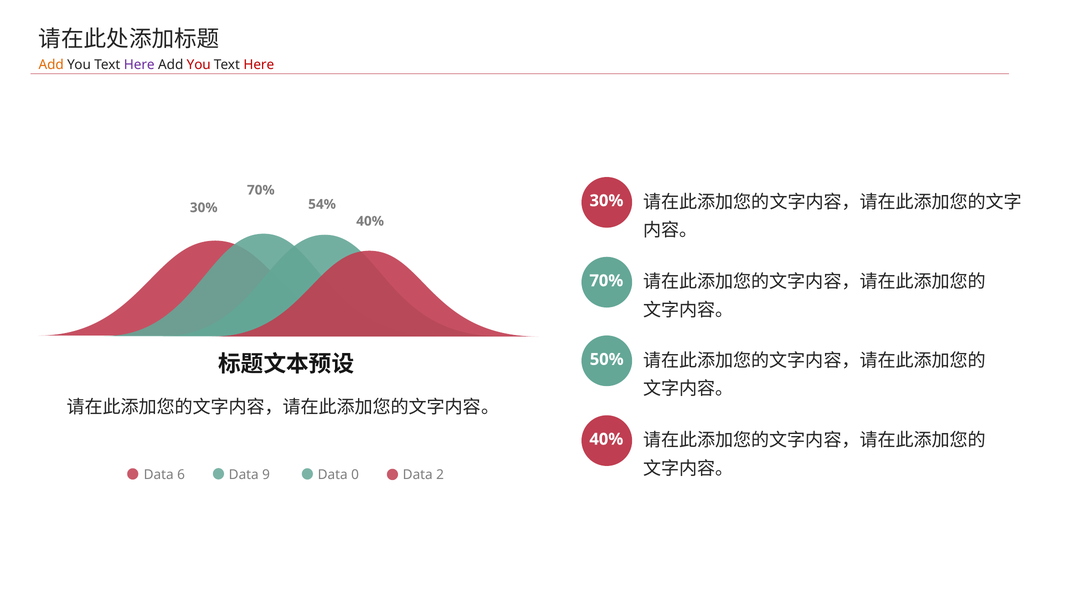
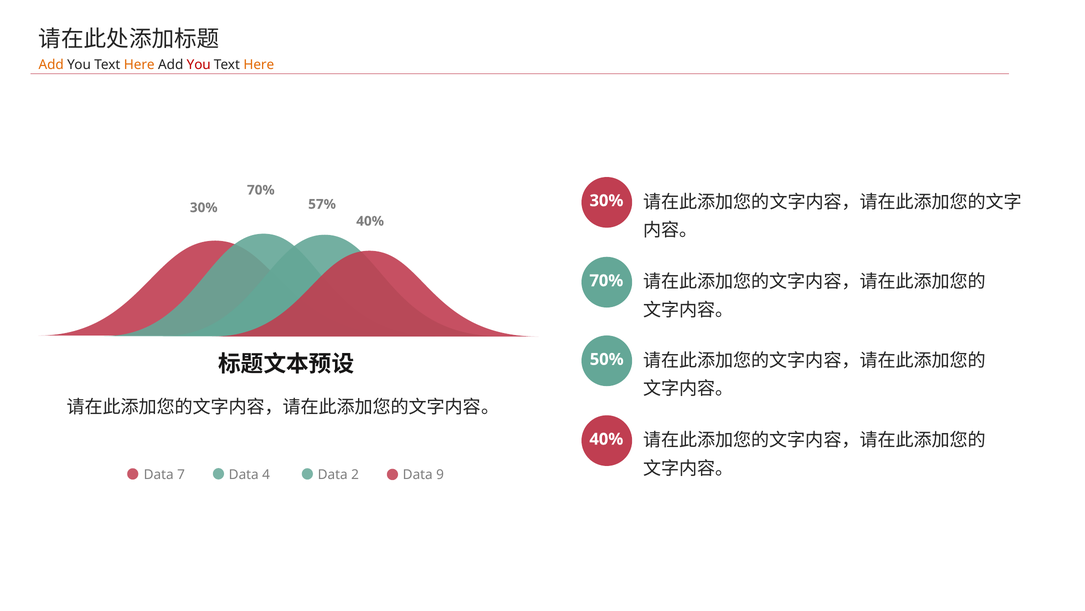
Here at (139, 65) colour: purple -> orange
Here at (259, 65) colour: red -> orange
54%: 54% -> 57%
6: 6 -> 7
9: 9 -> 4
0: 0 -> 2
2: 2 -> 9
